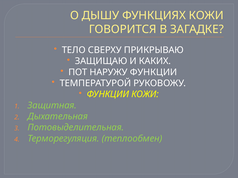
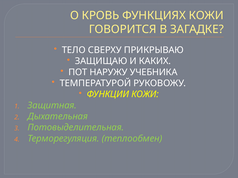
ДЫШУ: ДЫШУ -> КРОВЬ
НАРУЖУ ФУНКЦИИ: ФУНКЦИИ -> УЧЕБНИКА
